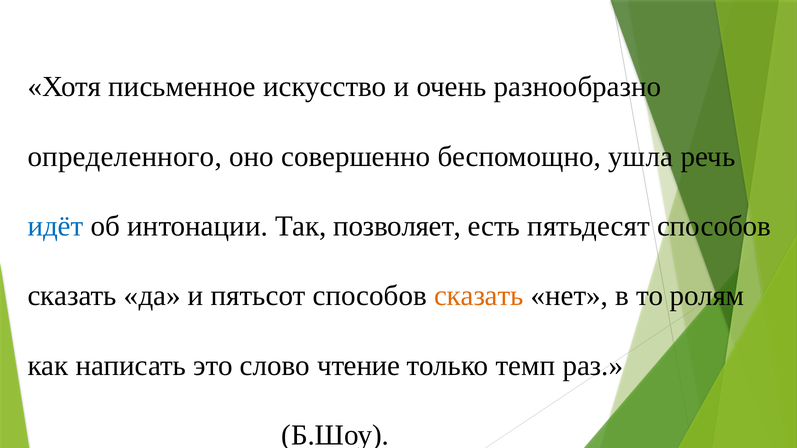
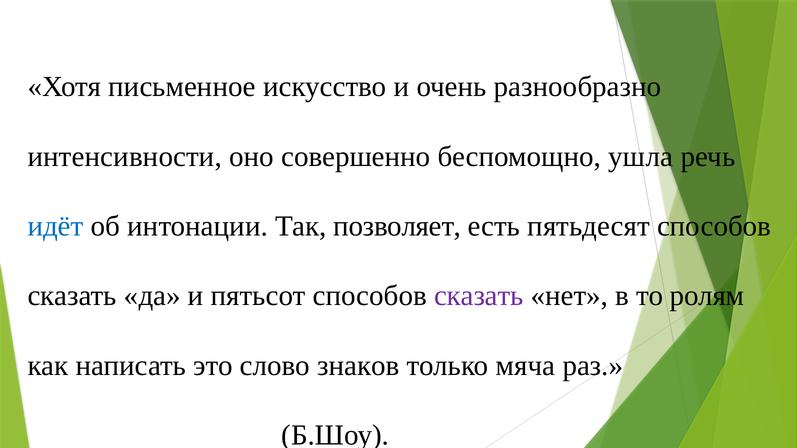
определенного: определенного -> интенсивности
сказать at (479, 296) colour: orange -> purple
чтение: чтение -> знаков
темп: темп -> мяча
